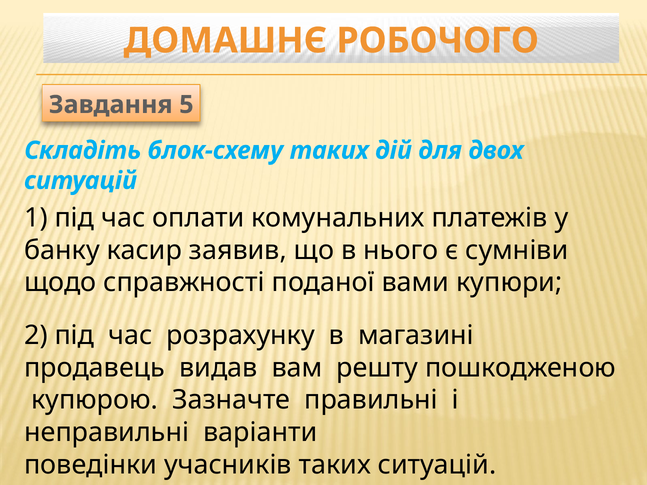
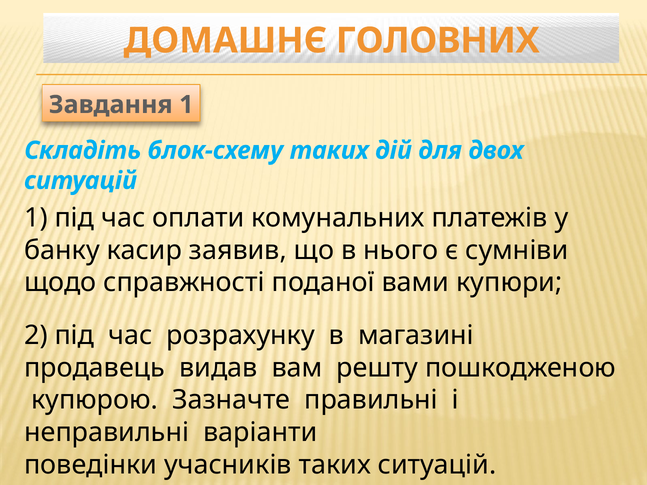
РОБОЧОГО: РОБОЧОГО -> ГОЛОВНИХ
Завдання 5: 5 -> 1
